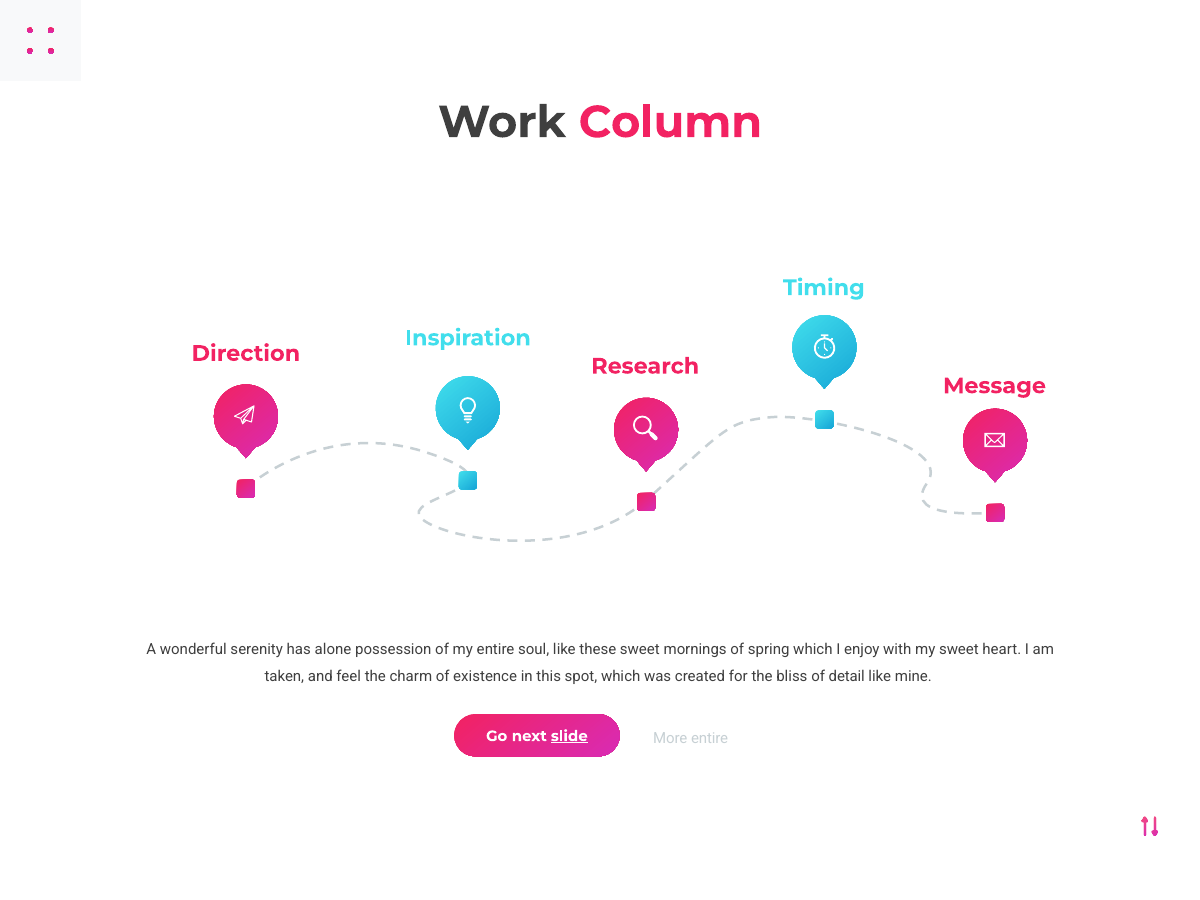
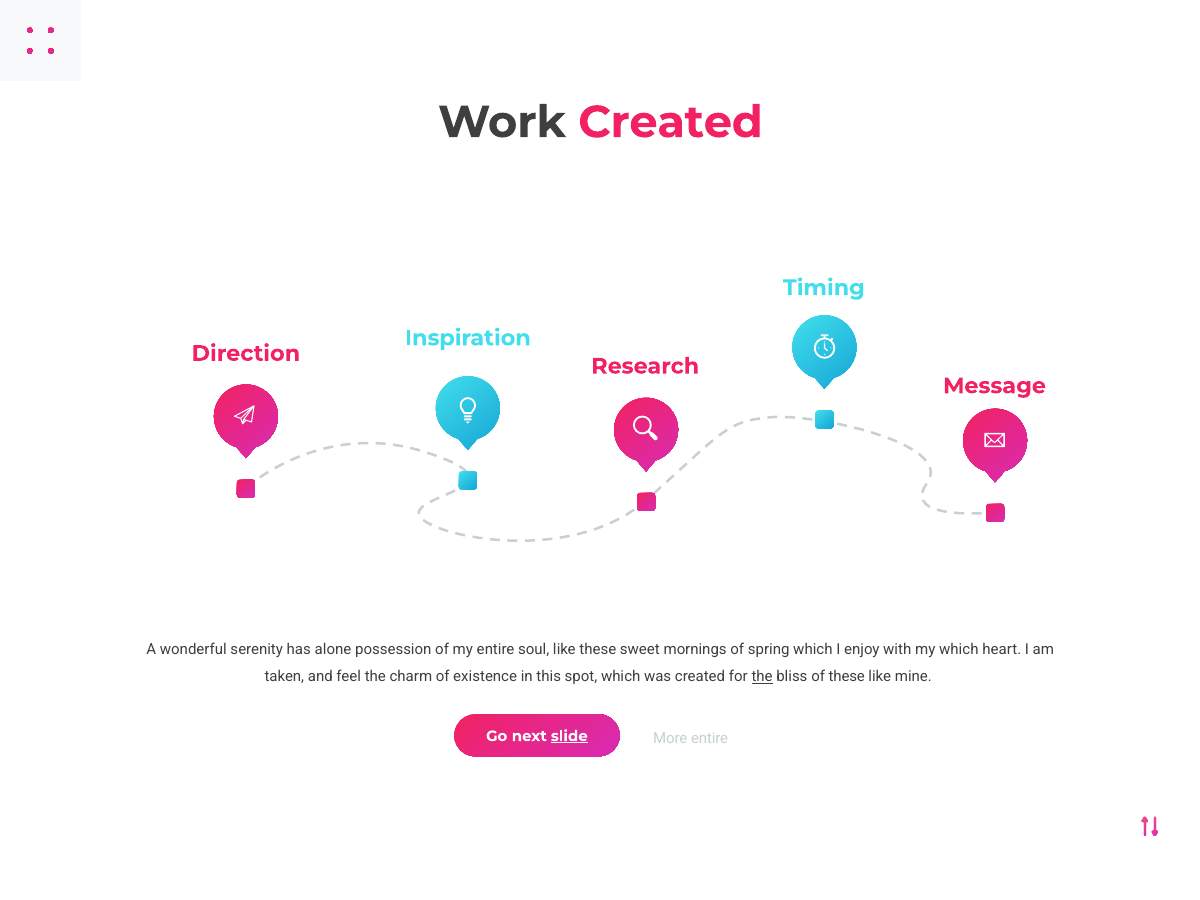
Work Column: Column -> Created
my sweet: sweet -> which
the at (762, 677) underline: none -> present
of detail: detail -> these
